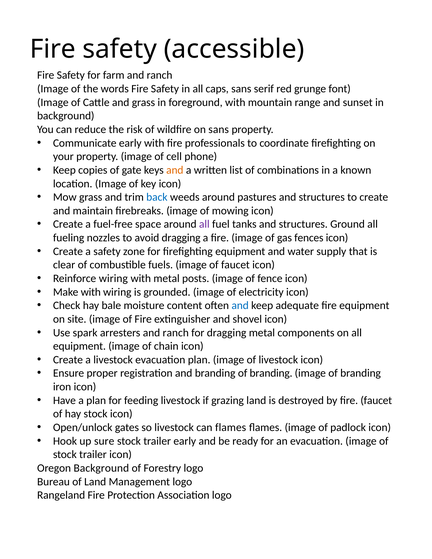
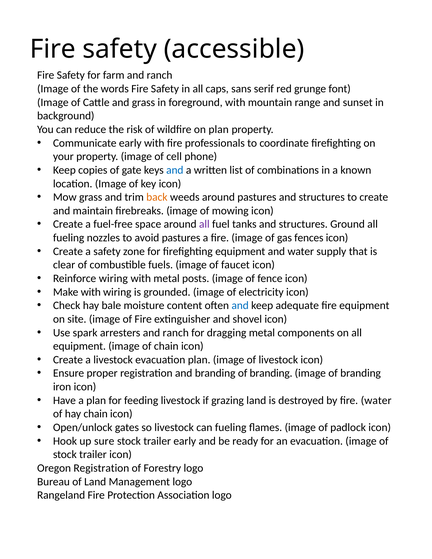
on sans: sans -> plan
and at (175, 170) colour: orange -> blue
back colour: blue -> orange
avoid dragging: dragging -> pastures
fire faucet: faucet -> water
hay stock: stock -> chain
can flames: flames -> fueling
Oregon Background: Background -> Registration
